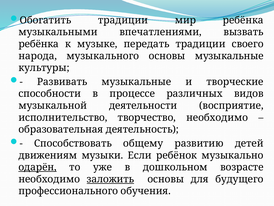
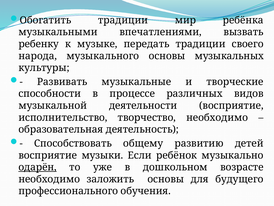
ребёнка at (39, 44): ребёнка -> ребенку
основы музыкальные: музыкальные -> музыкальных
движениям at (48, 155): движениям -> восприятие
заложить underline: present -> none
